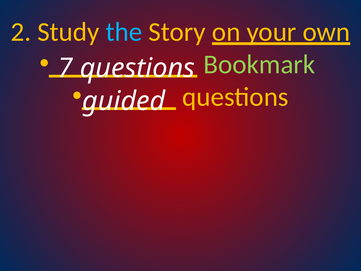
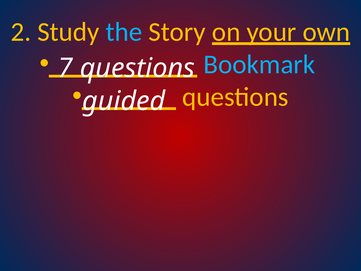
Bookmark colour: light green -> light blue
